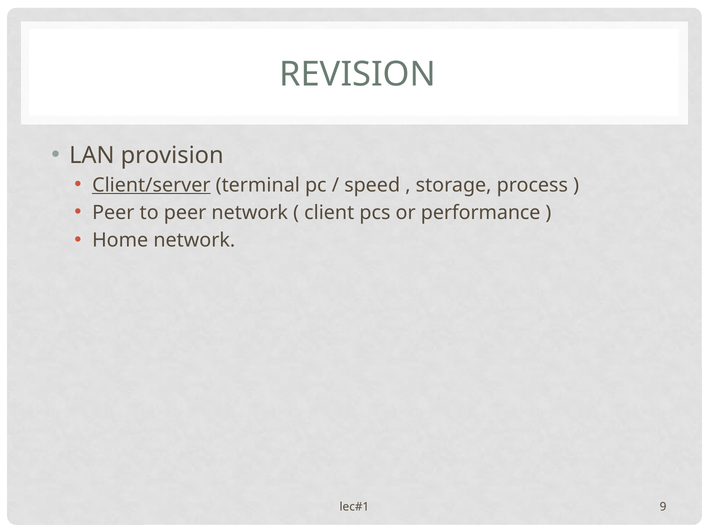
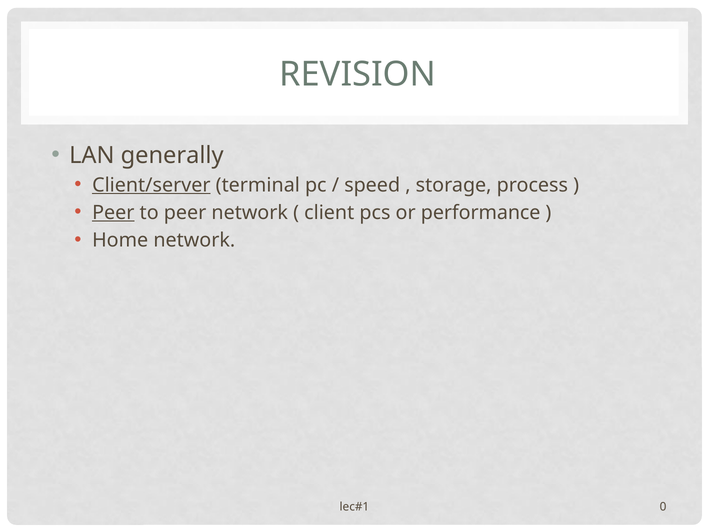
provision: provision -> generally
Peer at (113, 213) underline: none -> present
9: 9 -> 0
